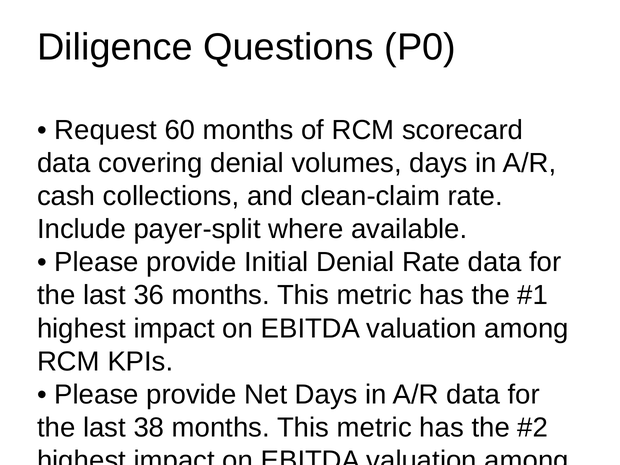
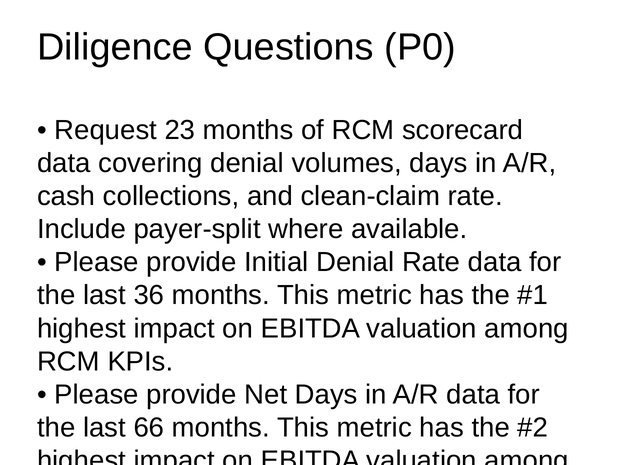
60: 60 -> 23
38: 38 -> 66
